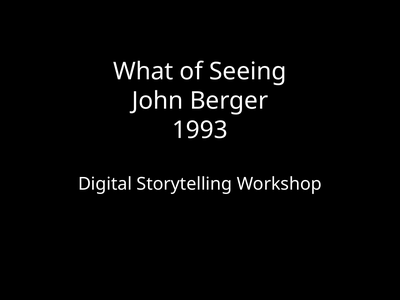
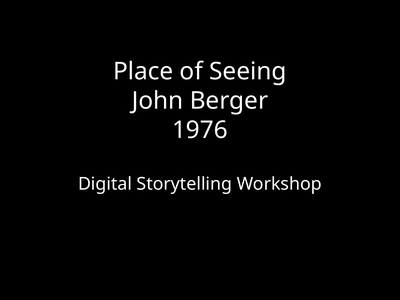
What: What -> Place
1993: 1993 -> 1976
